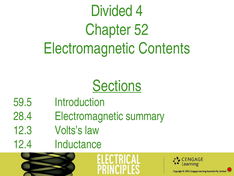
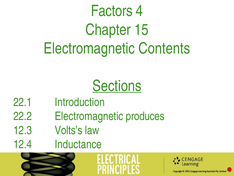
Divided: Divided -> Factors
52: 52 -> 15
59.5: 59.5 -> 22.1
28.4: 28.4 -> 22.2
summary: summary -> produces
